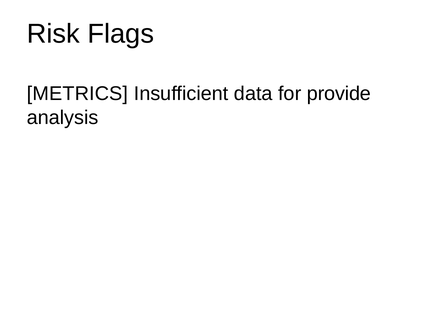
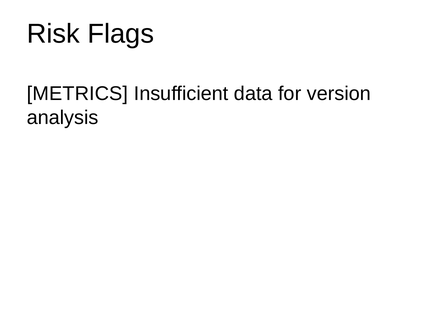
provide: provide -> version
